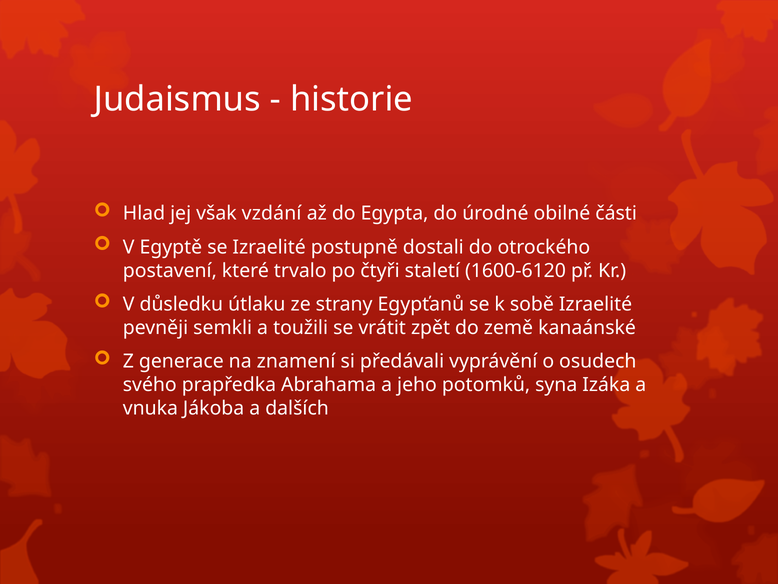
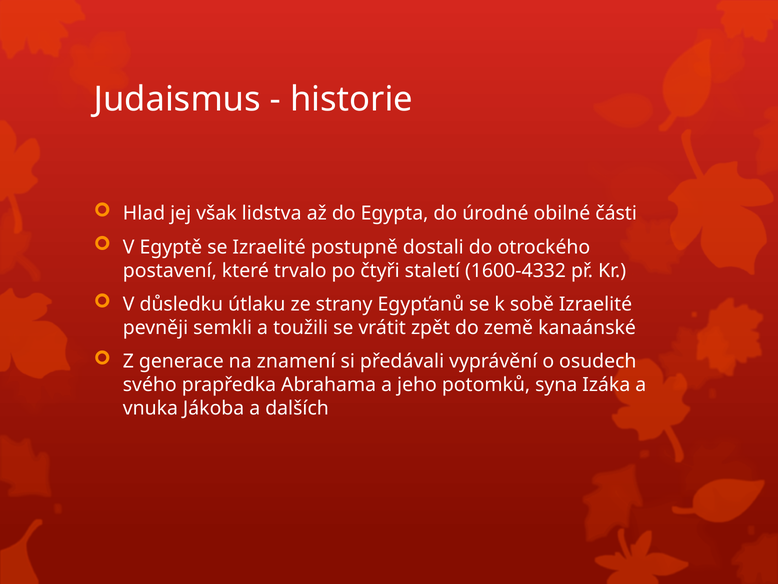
vzdání: vzdání -> lidstva
1600-6120: 1600-6120 -> 1600-4332
